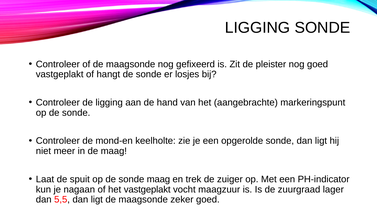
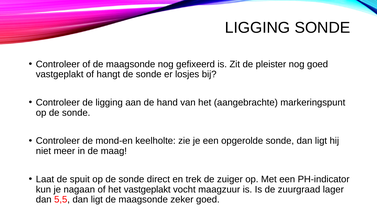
sonde maag: maag -> direct
